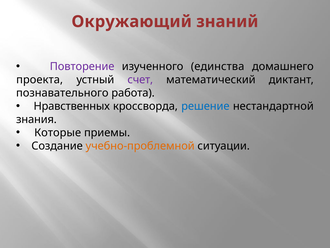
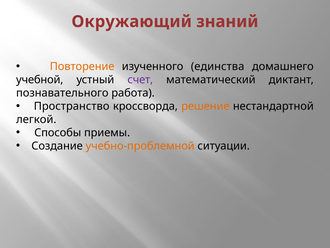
Повторение colour: purple -> orange
проекта: проекта -> учебной
Нравственных: Нравственных -> Пространство
решение colour: blue -> orange
знания: знания -> легкой
Которые: Которые -> Способы
